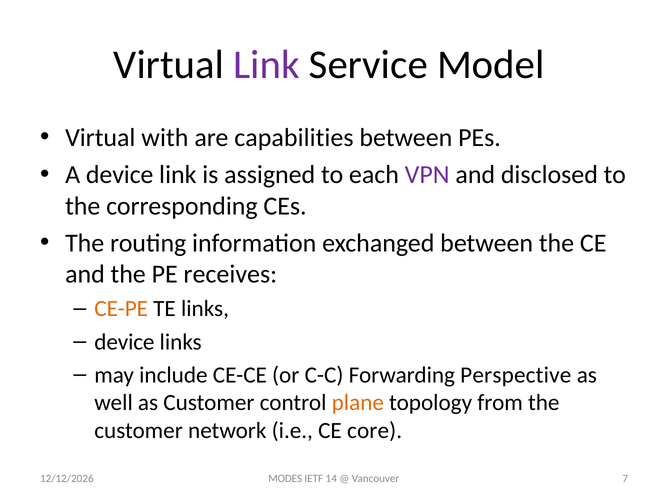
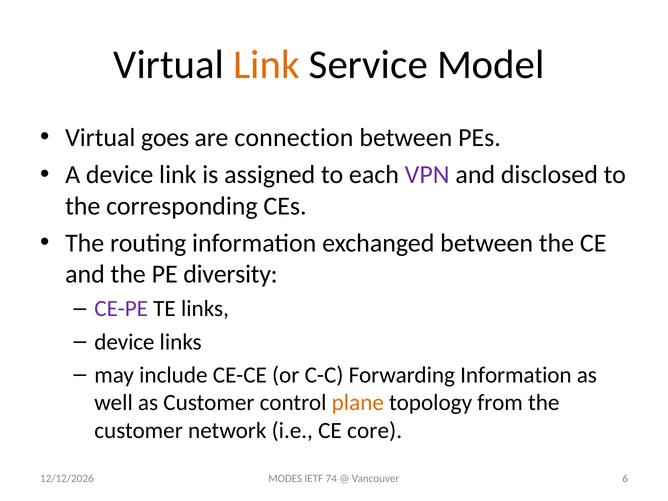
Link at (266, 65) colour: purple -> orange
with: with -> goes
capabilities: capabilities -> connection
receives: receives -> diversity
CE-PE colour: orange -> purple
Forwarding Perspective: Perspective -> Information
14: 14 -> 74
7: 7 -> 6
